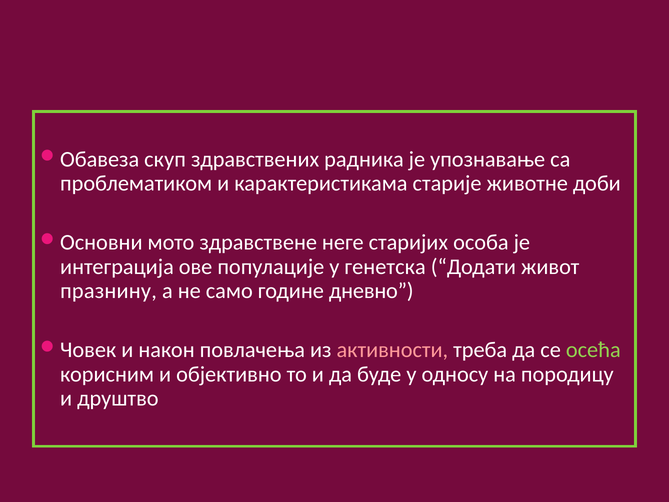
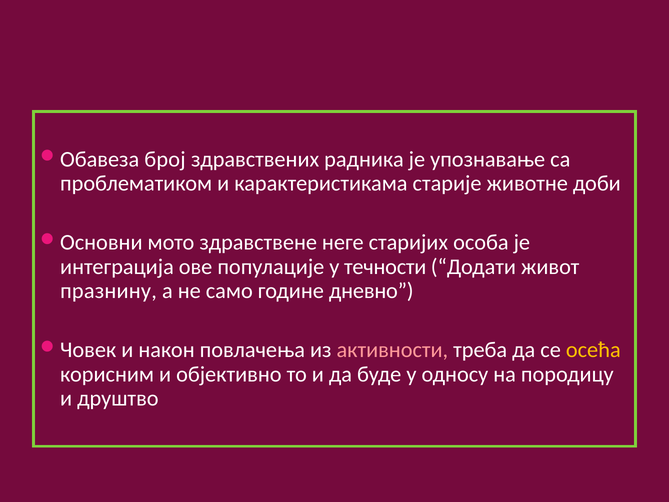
скуп: скуп -> број
генетска: генетска -> течности
осећа colour: light green -> yellow
